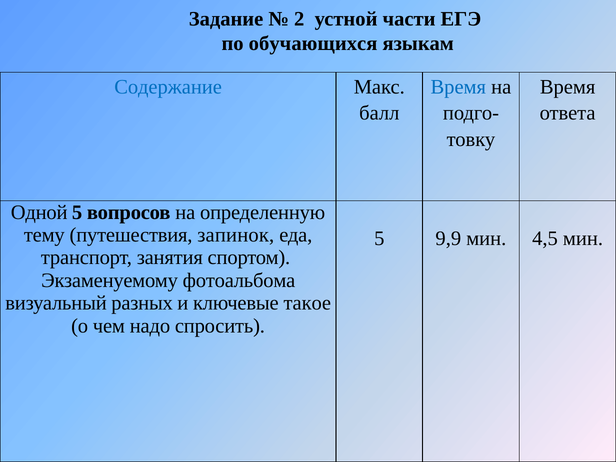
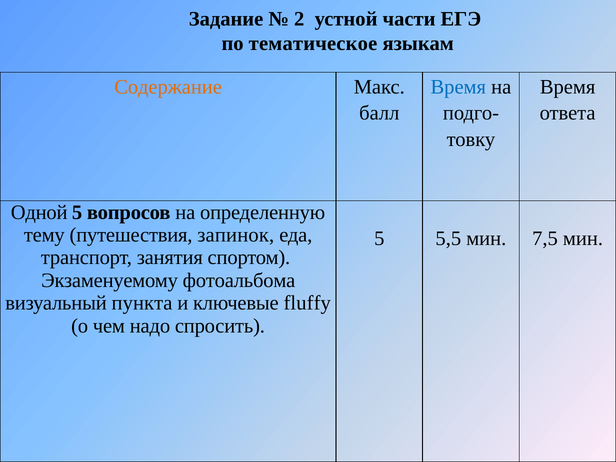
обучающихся: обучающихся -> тематическое
Содержание colour: blue -> orange
9,9: 9,9 -> 5,5
4,5: 4,5 -> 7,5
разных: разных -> пункта
такое: такое -> fluffy
